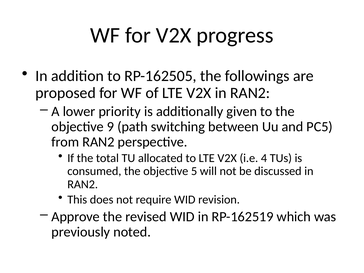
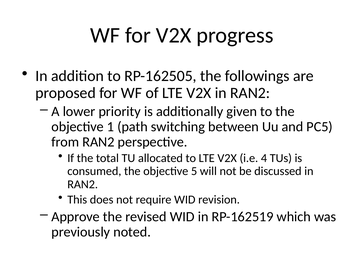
9: 9 -> 1
